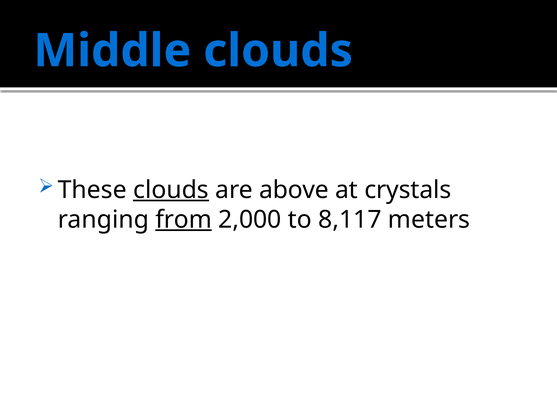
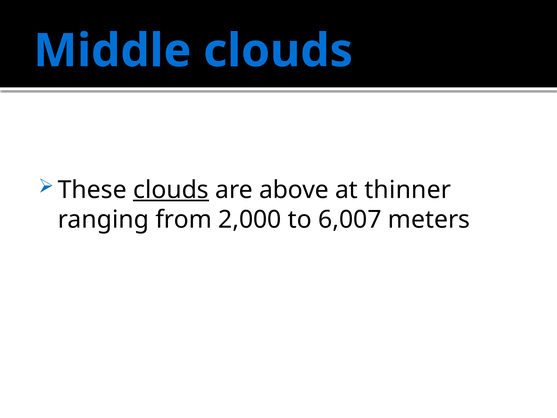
crystals: crystals -> thinner
from underline: present -> none
8,117: 8,117 -> 6,007
